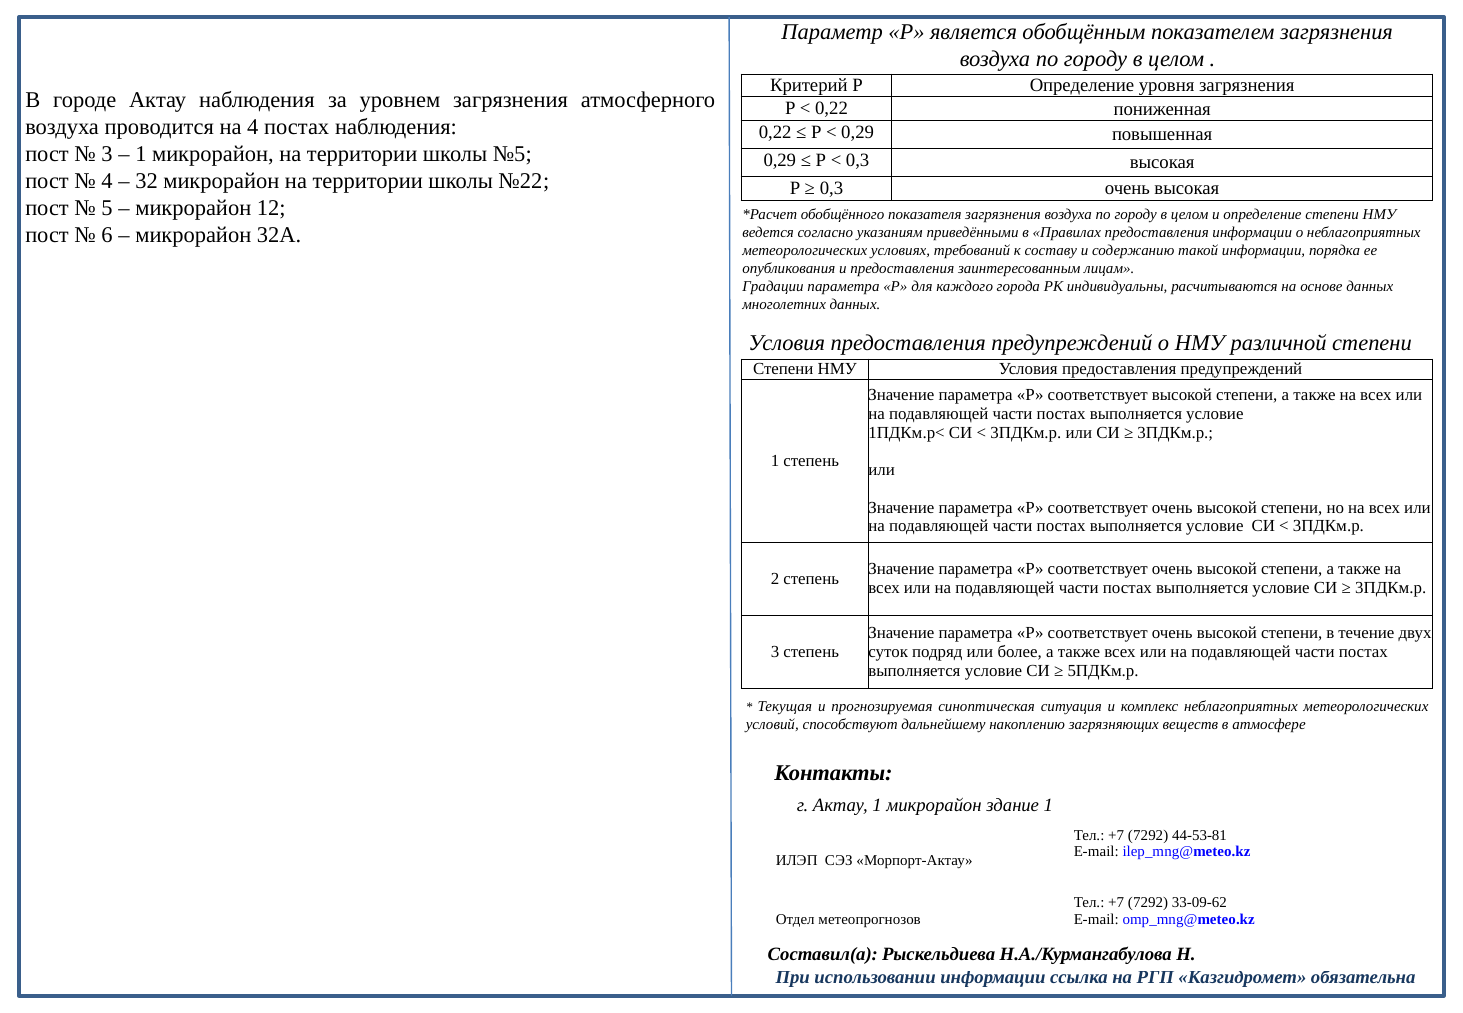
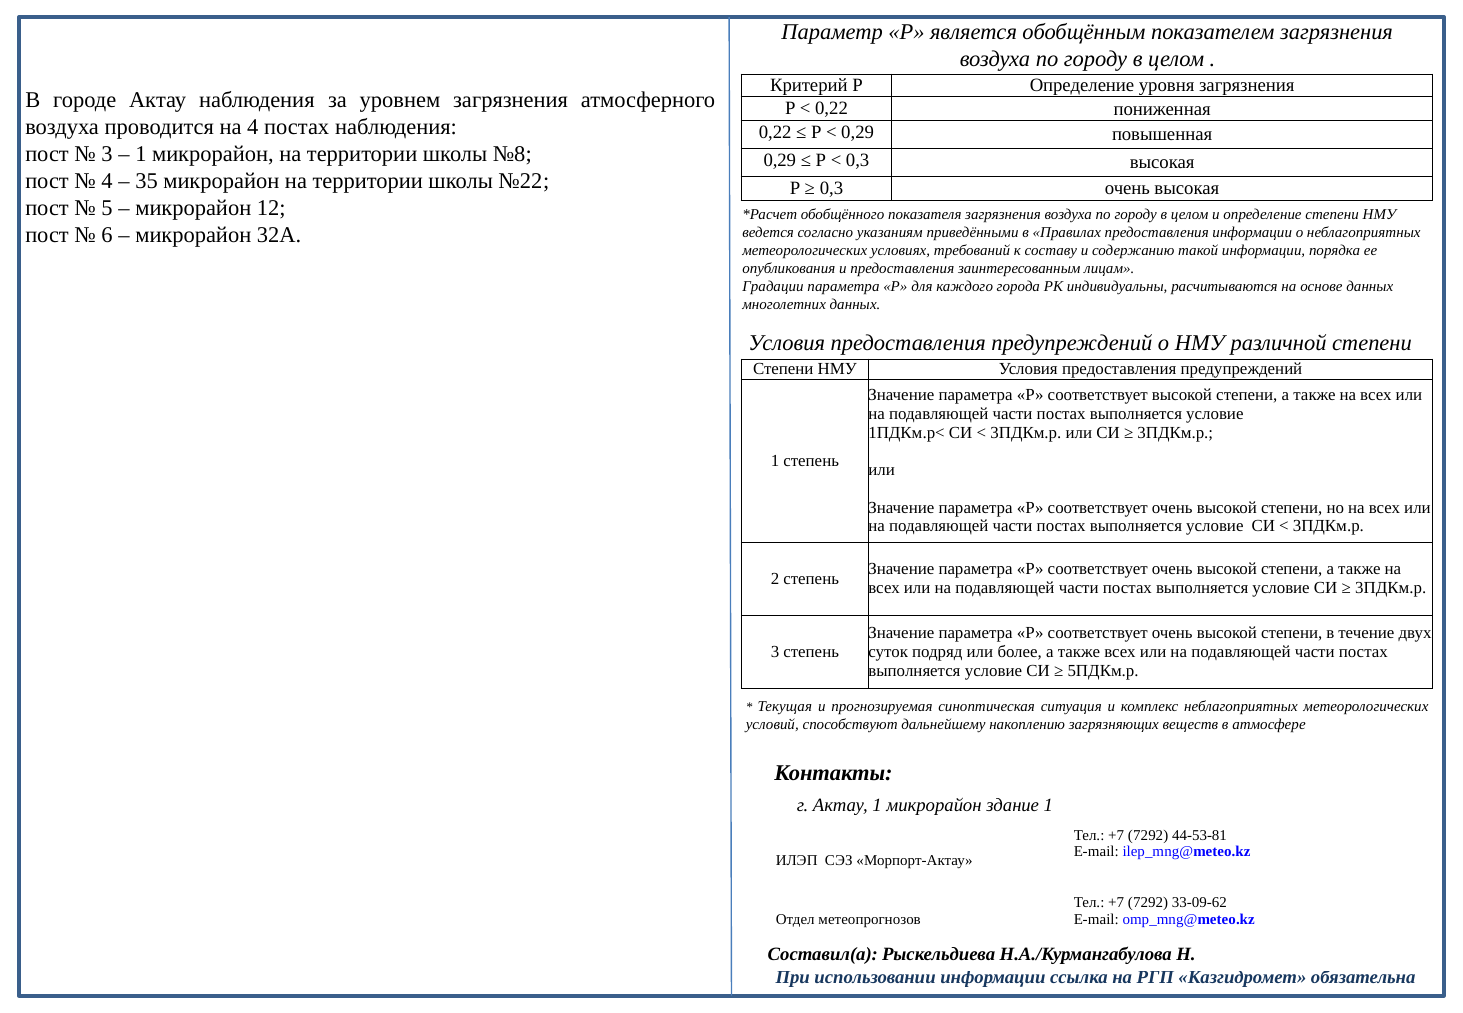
№5: №5 -> №8
32: 32 -> 35
